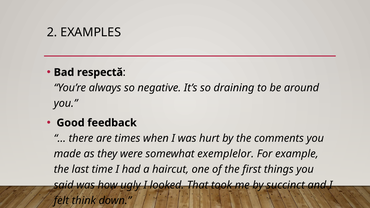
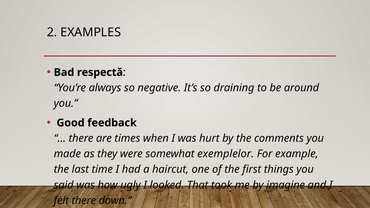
succinct: succinct -> imagine
felt think: think -> there
